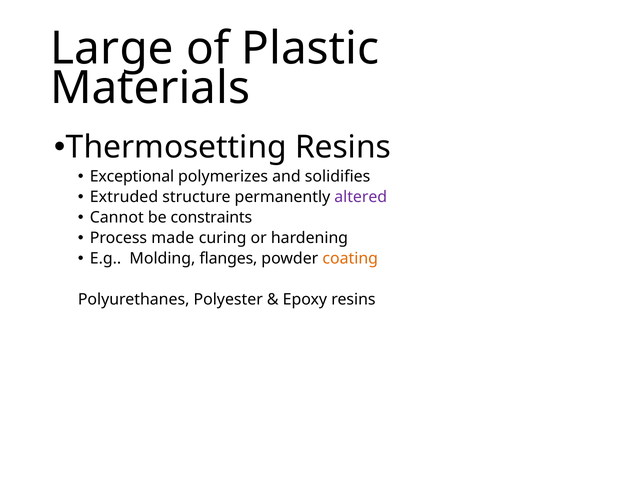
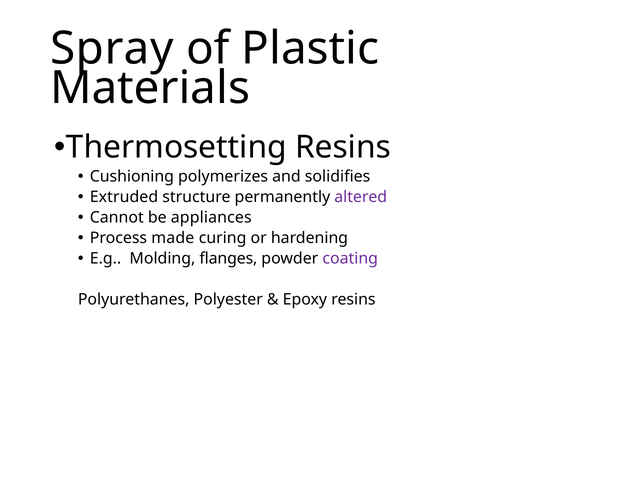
Large: Large -> Spray
Exceptional: Exceptional -> Cushioning
constraints: constraints -> appliances
coating colour: orange -> purple
